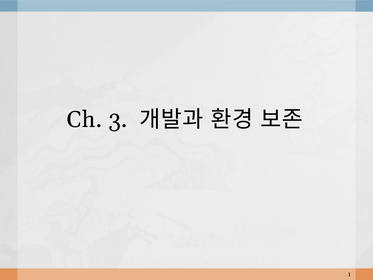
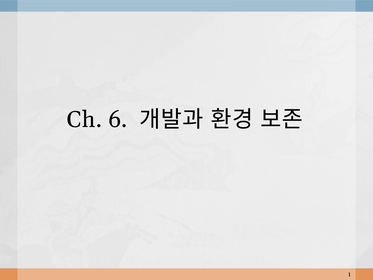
3: 3 -> 6
